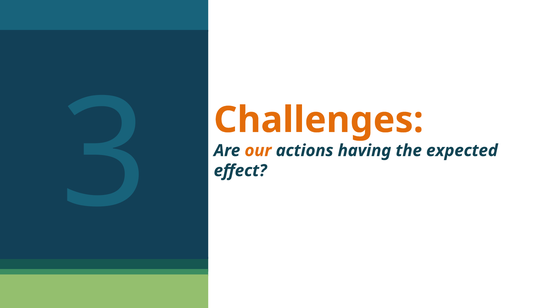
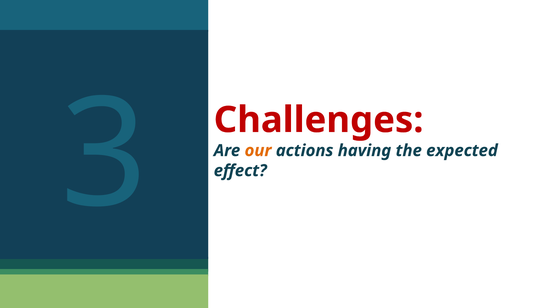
Challenges colour: orange -> red
